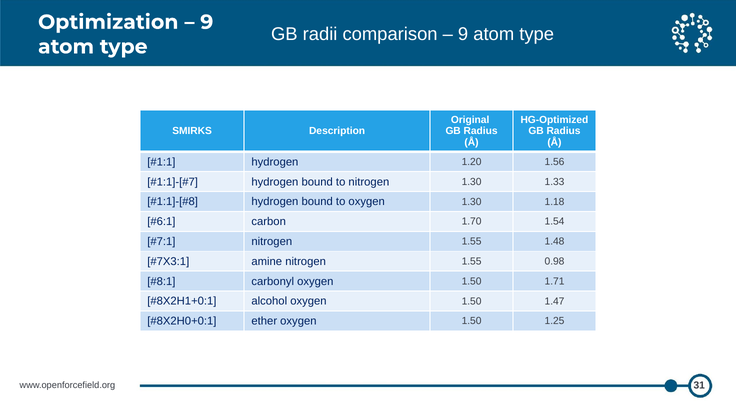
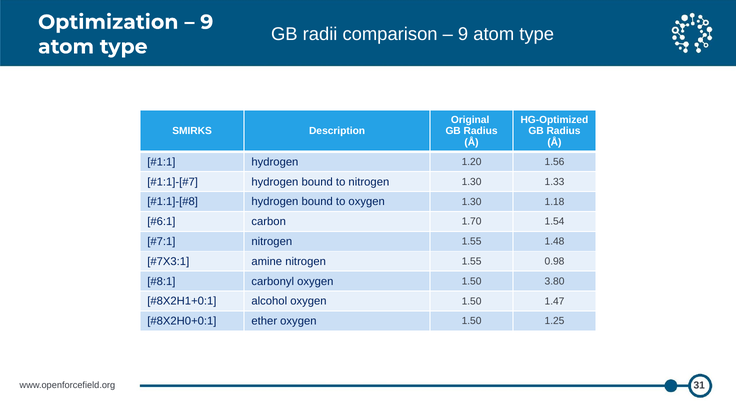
1.71: 1.71 -> 3.80
